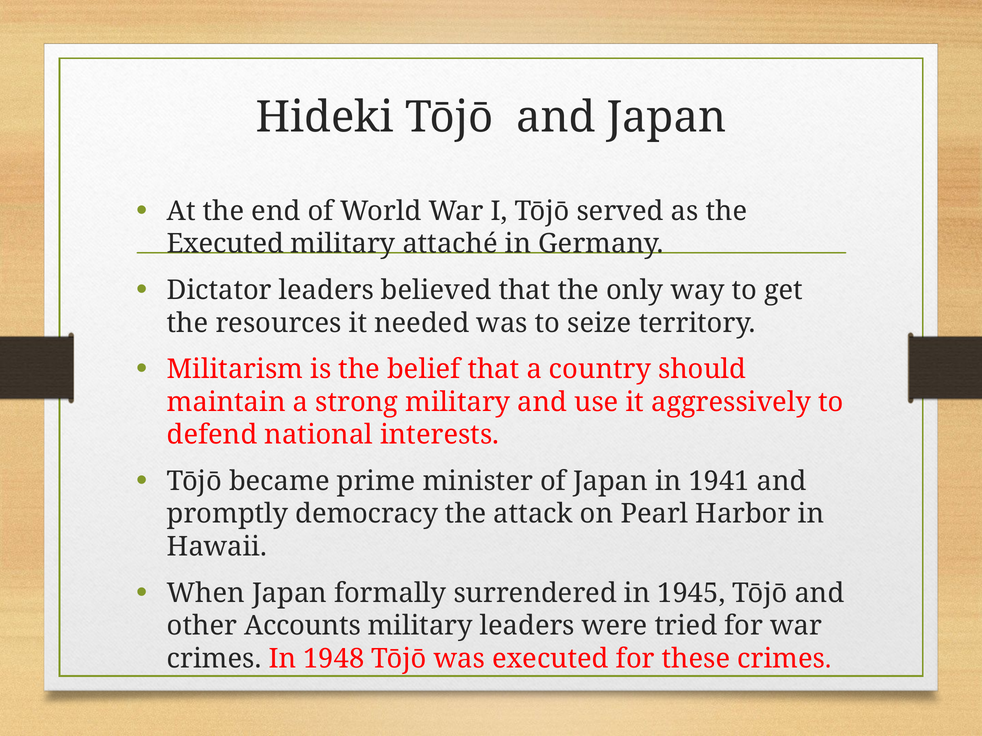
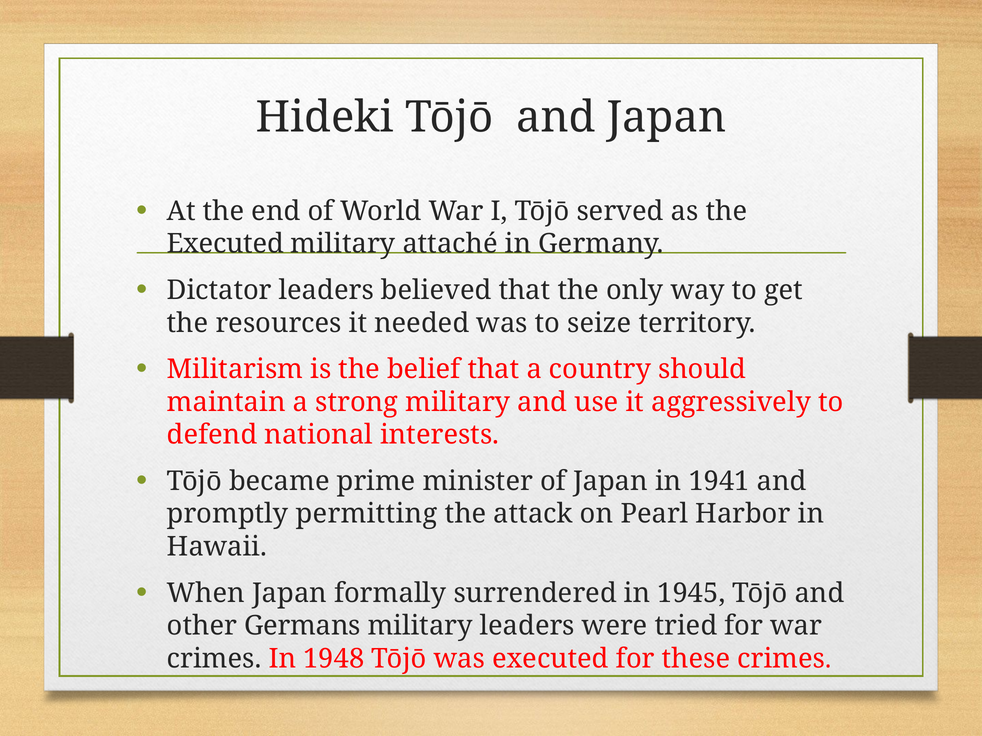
democracy: democracy -> permitting
Accounts: Accounts -> Germans
